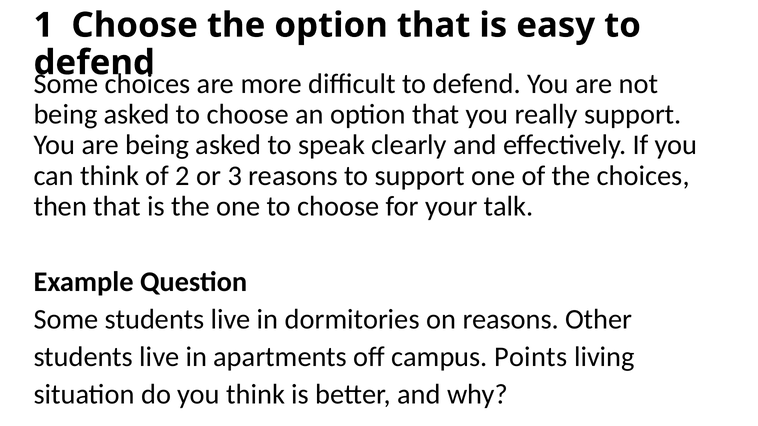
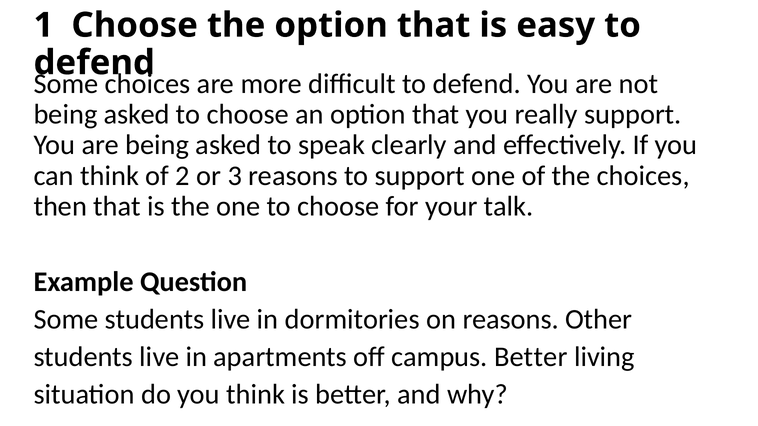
campus Points: Points -> Better
